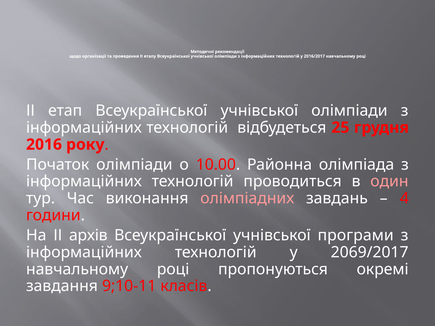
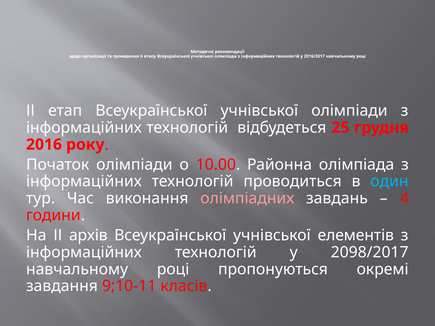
один colour: pink -> light blue
програми: програми -> елементів
2069/2017: 2069/2017 -> 2098/2017
